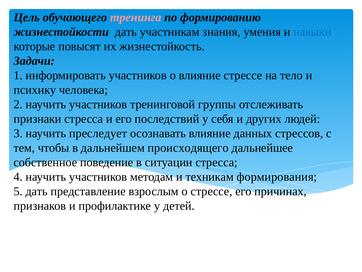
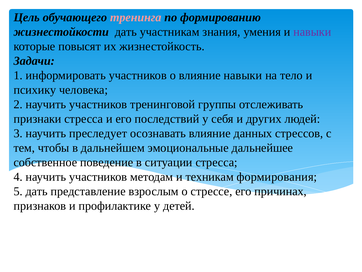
навыки at (312, 32) colour: blue -> purple
влияние стрессе: стрессе -> навыки
происходящего: происходящего -> эмоциональные
